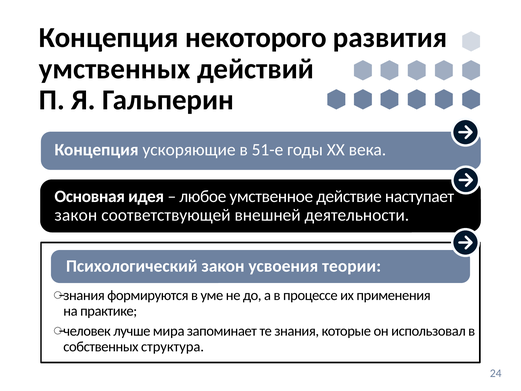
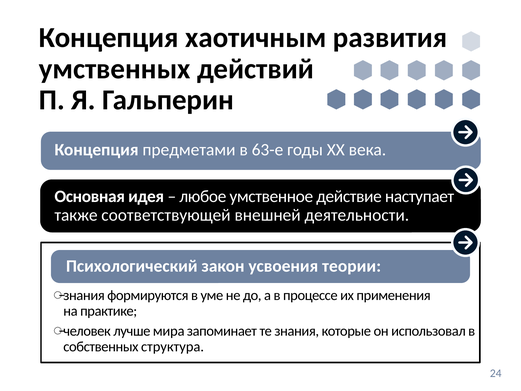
некоторого: некоторого -> хаотичным
ускоряющие: ускоряющие -> предметами
51-е: 51-е -> 63-е
закон at (76, 215): закон -> также
